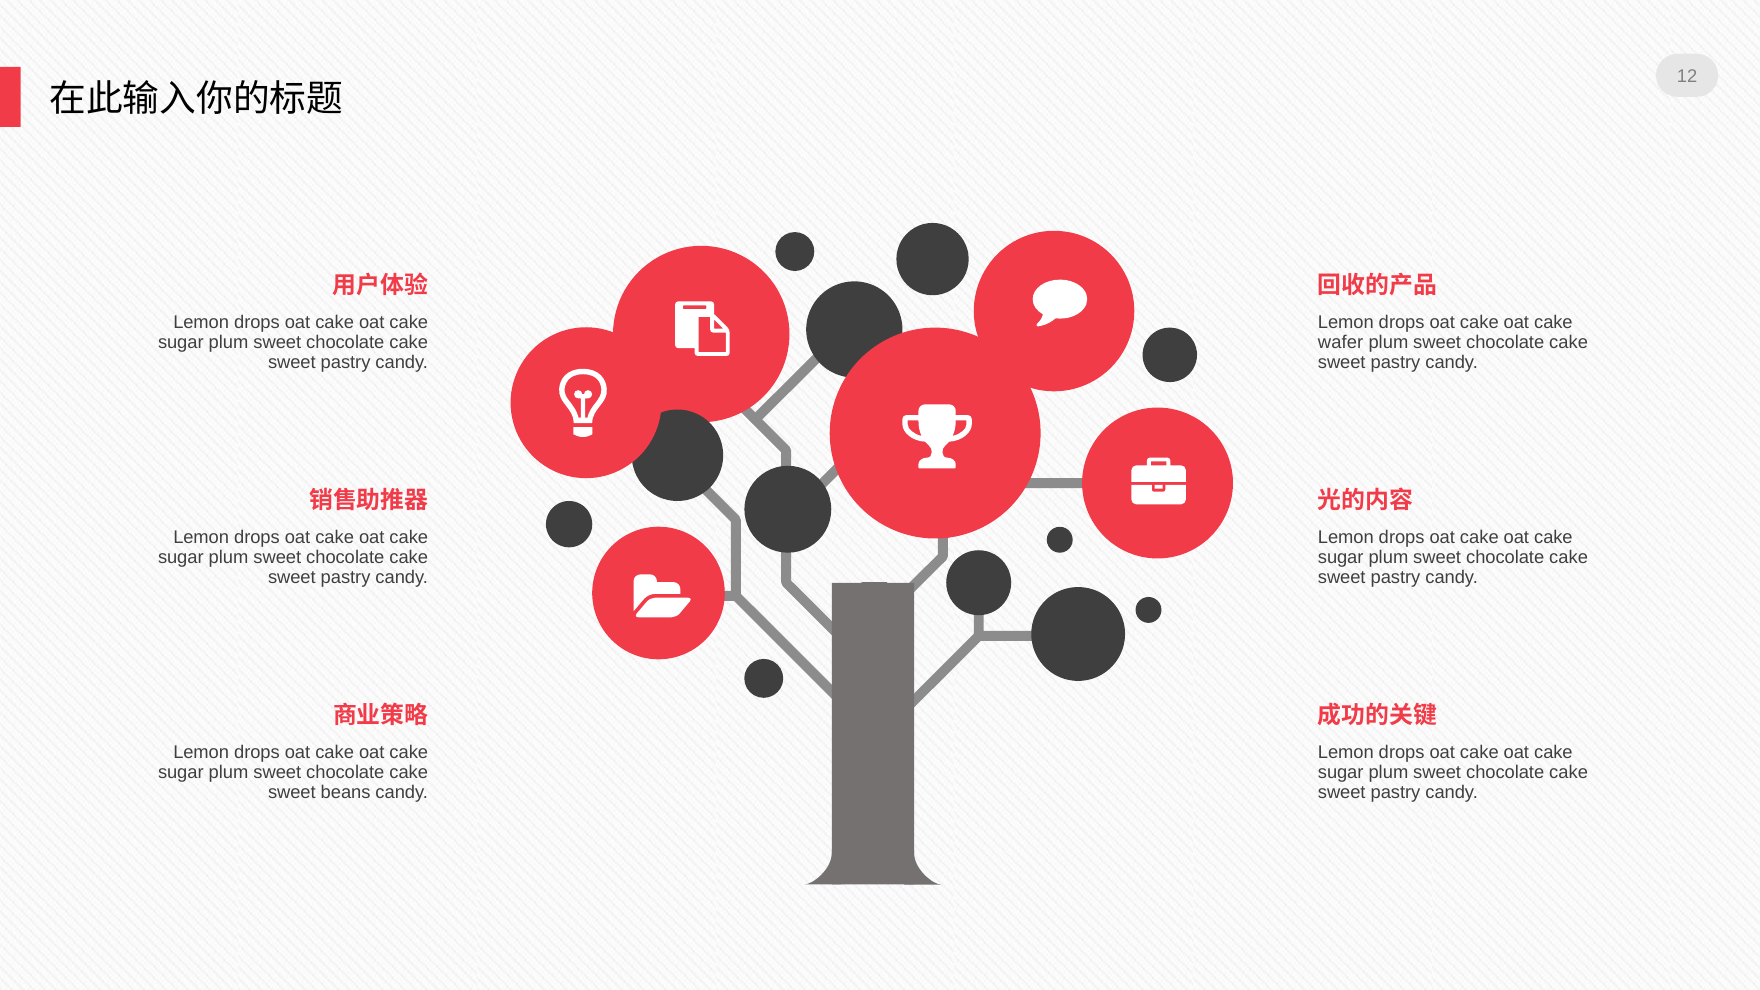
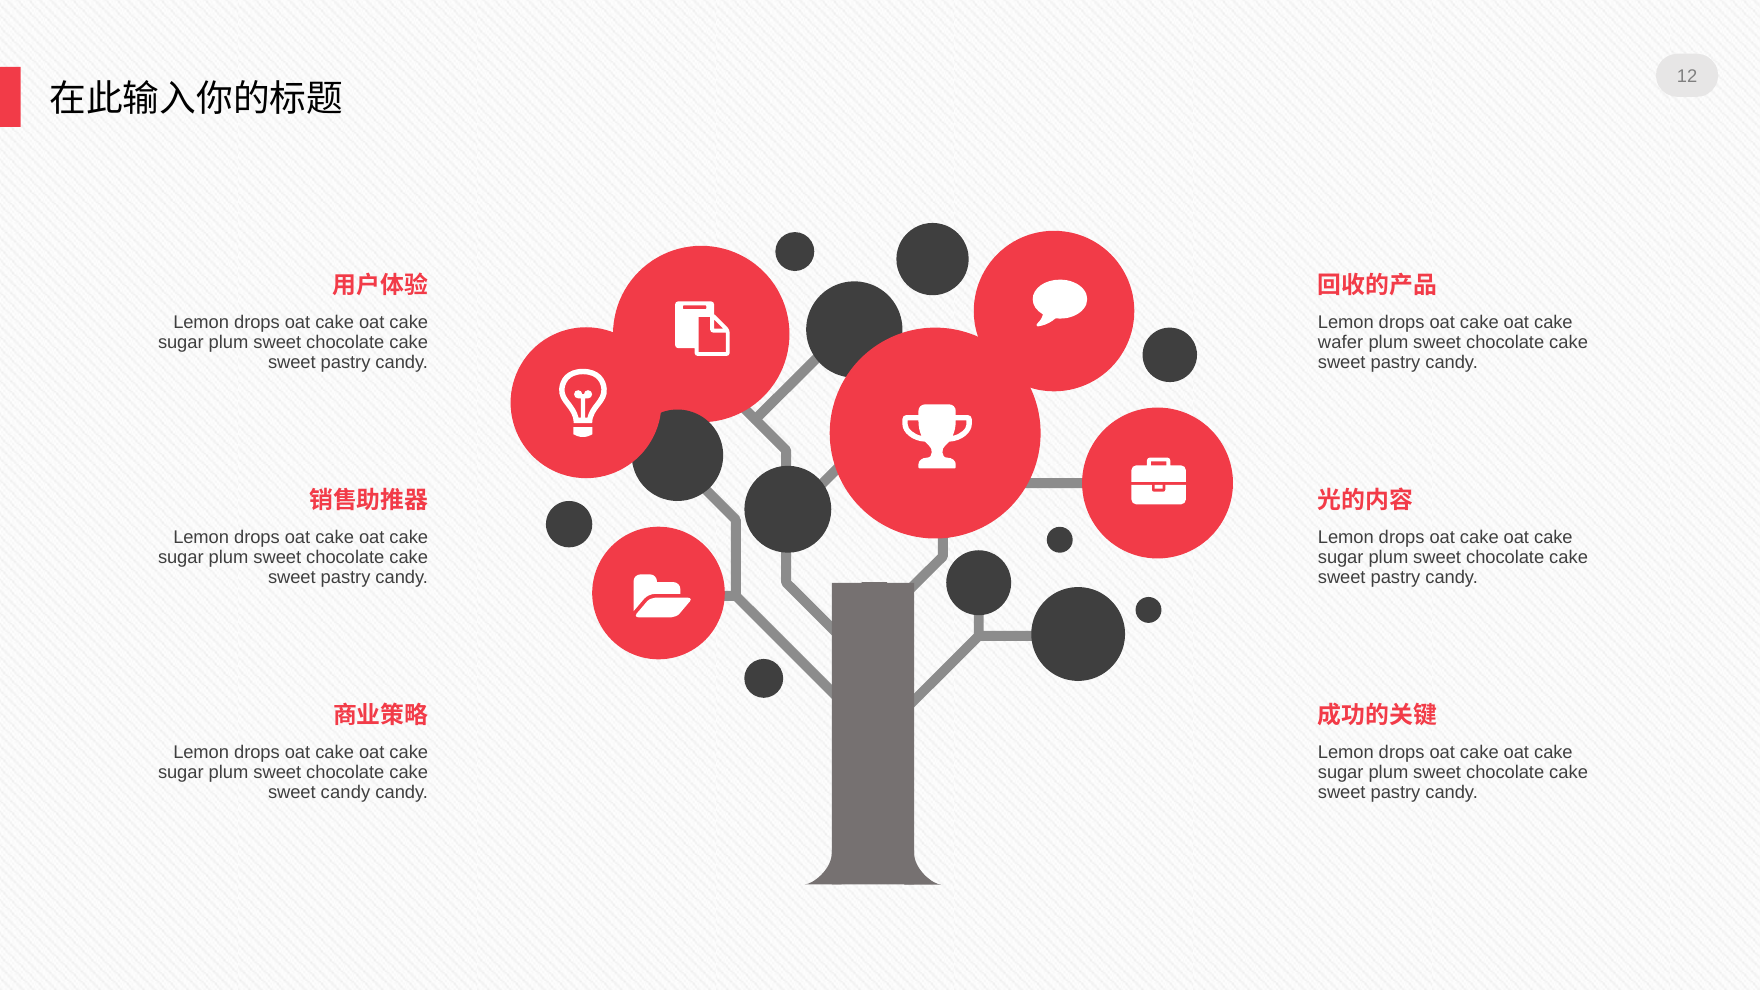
sweet beans: beans -> candy
